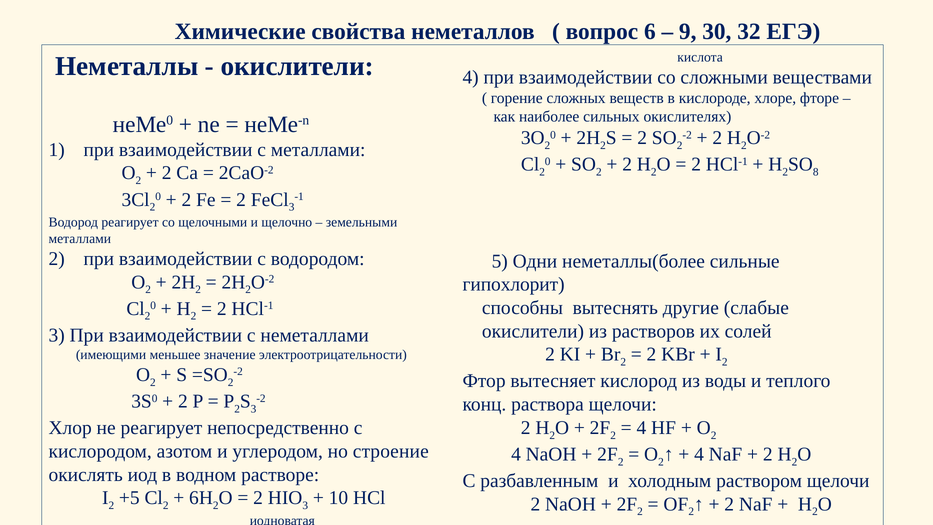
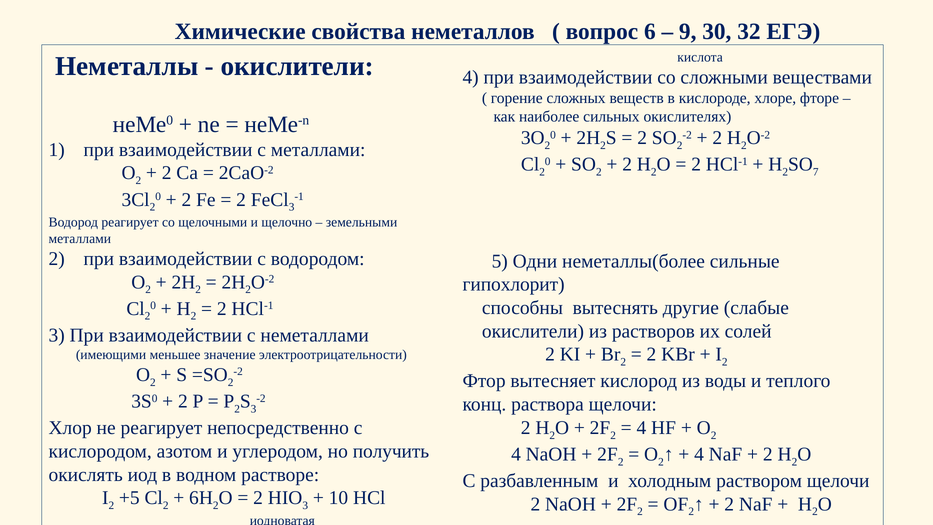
8: 8 -> 7
строение: строение -> получить
